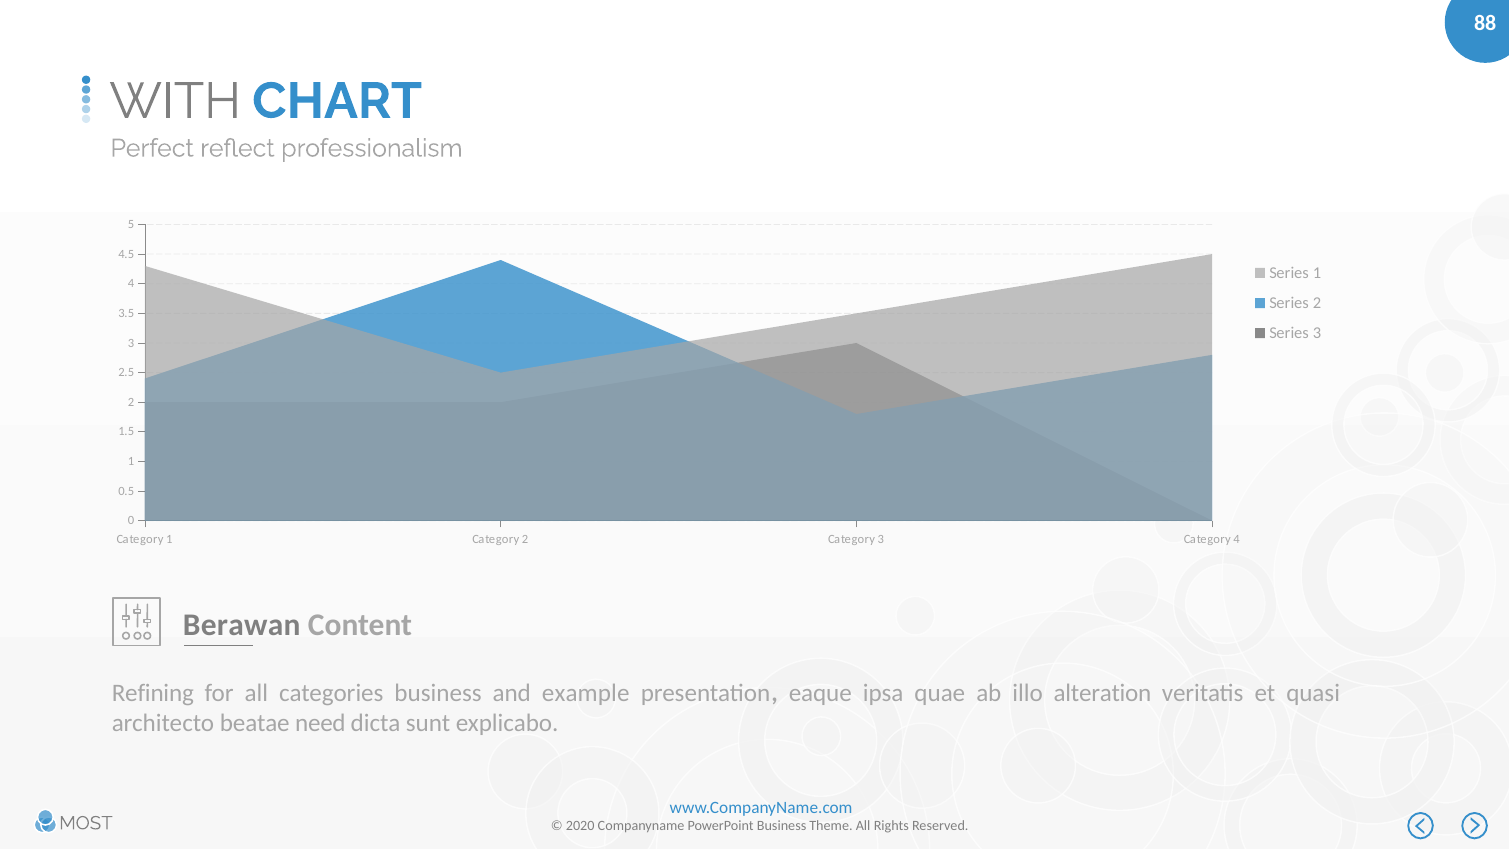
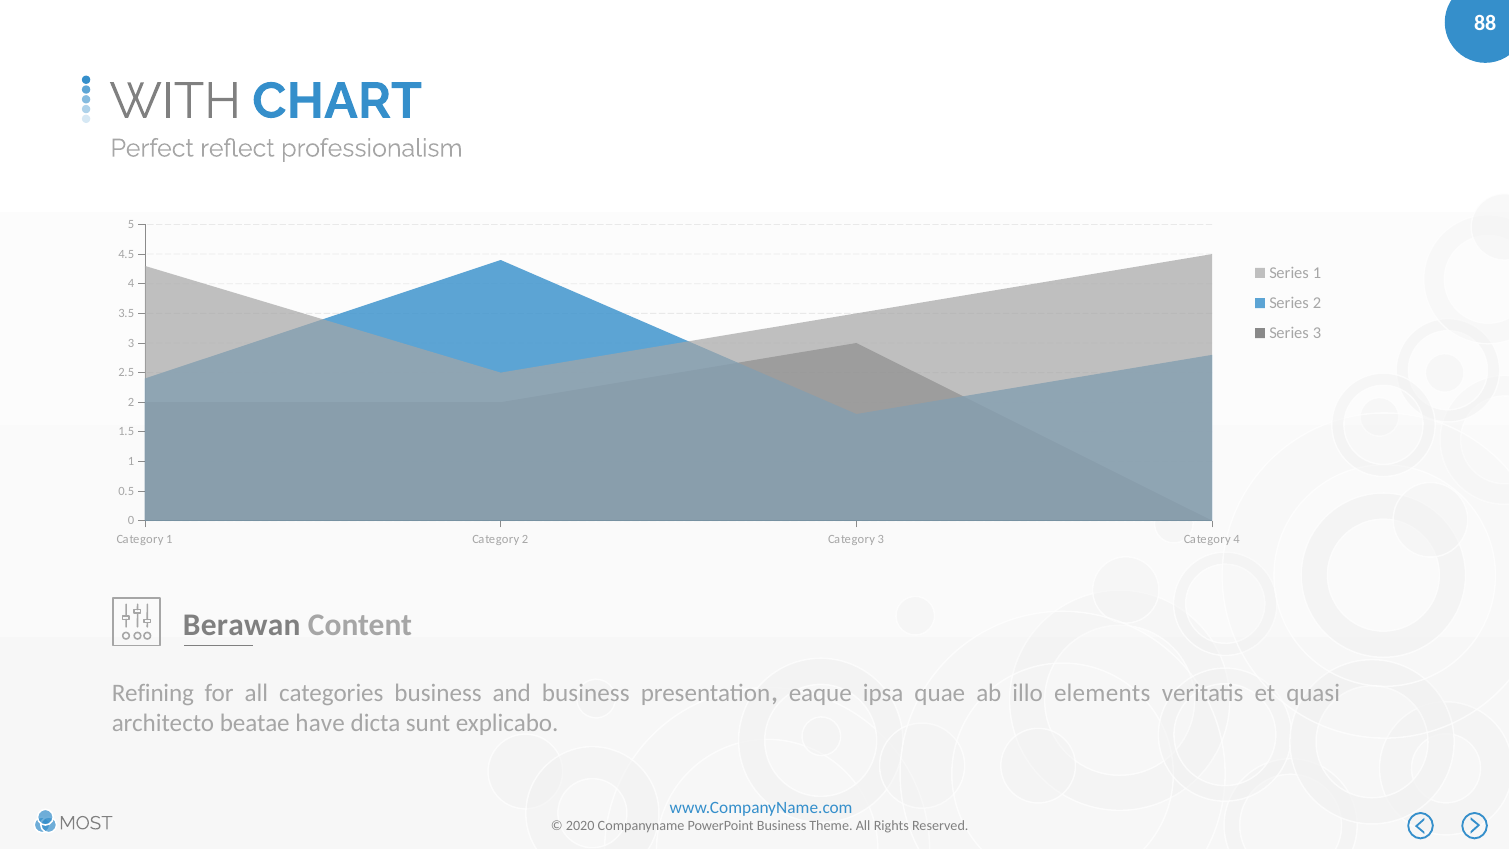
and example: example -> business
alteration: alteration -> elements
need: need -> have
